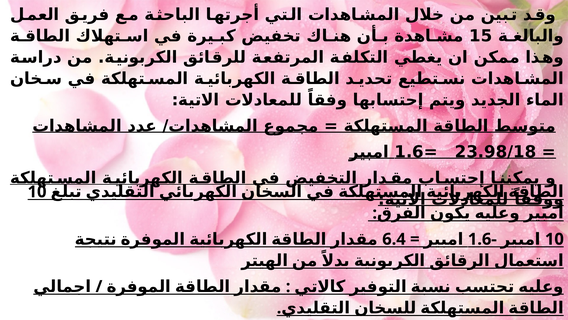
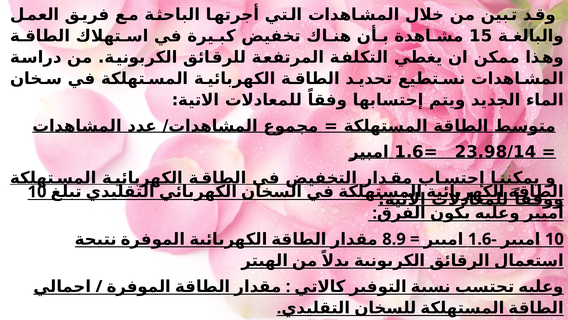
23.98/18: 23.98/18 -> 23.98/14
6.4: 6.4 -> 8.9
